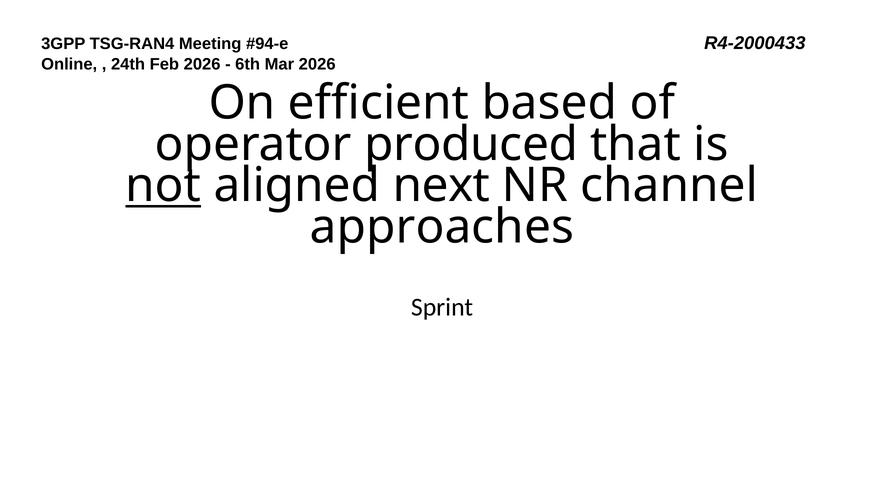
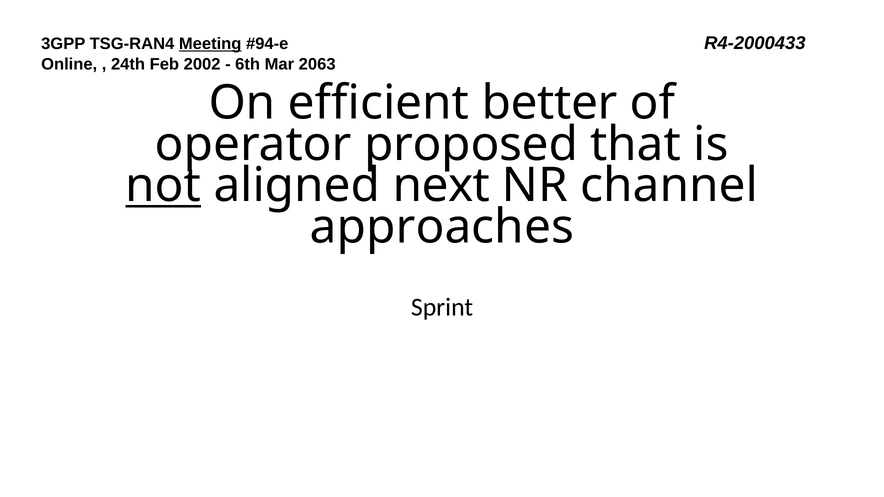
Meeting underline: none -> present
Feb 2026: 2026 -> 2002
Mar 2026: 2026 -> 2063
based: based -> better
produced: produced -> proposed
